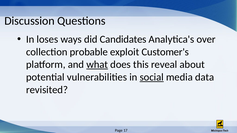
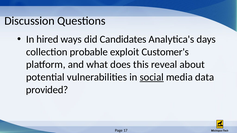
loses: loses -> hired
over: over -> days
what underline: present -> none
revisited: revisited -> provided
